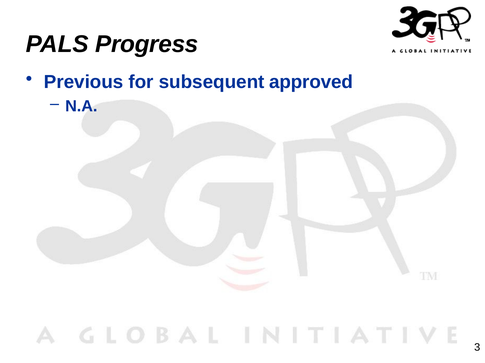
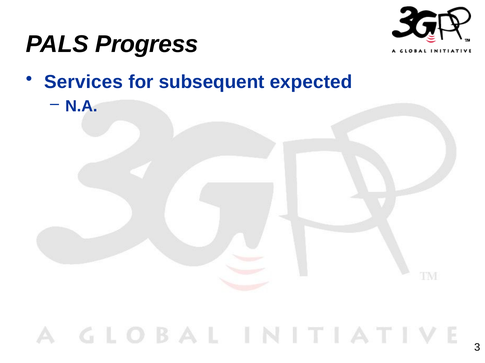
Previous: Previous -> Services
approved: approved -> expected
